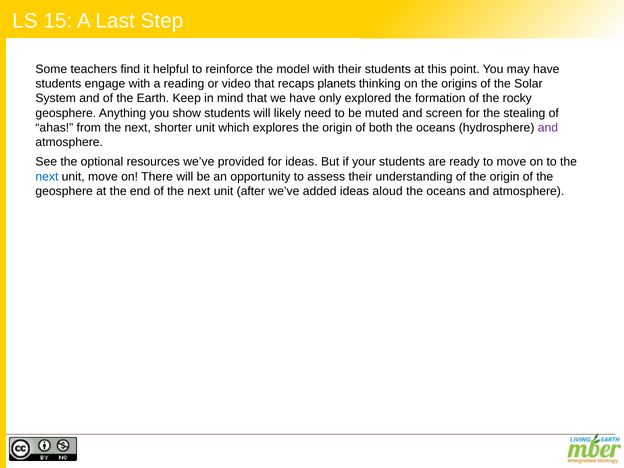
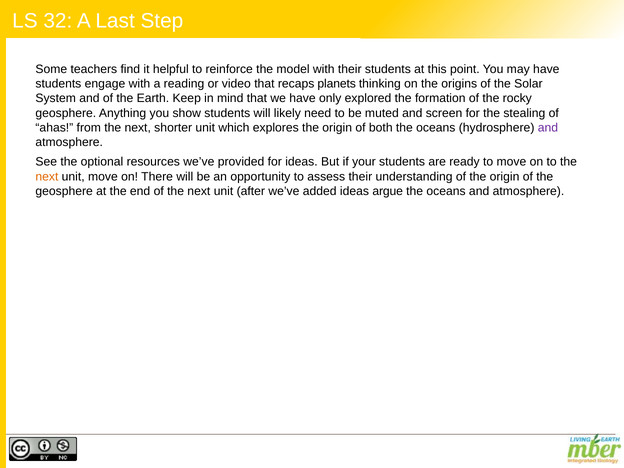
15: 15 -> 32
next at (47, 177) colour: blue -> orange
aloud: aloud -> argue
